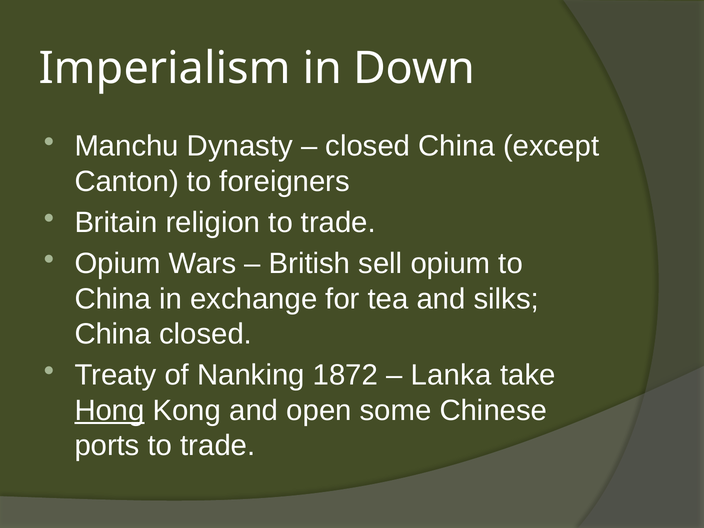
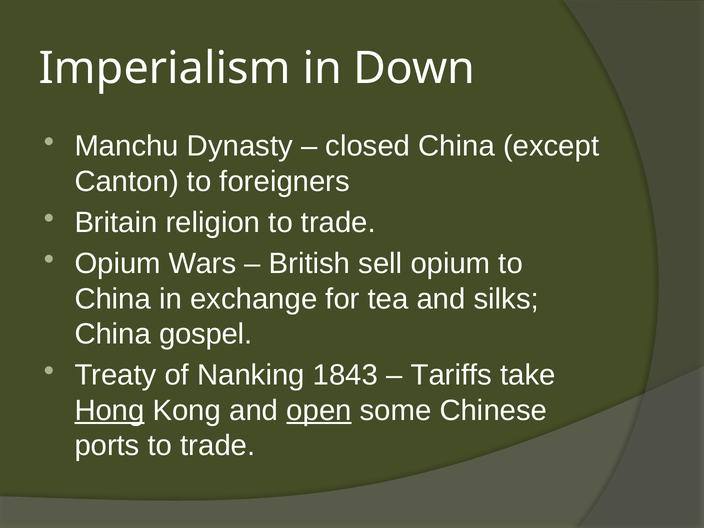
China closed: closed -> gospel
1872: 1872 -> 1843
Lanka: Lanka -> Tariffs
open underline: none -> present
